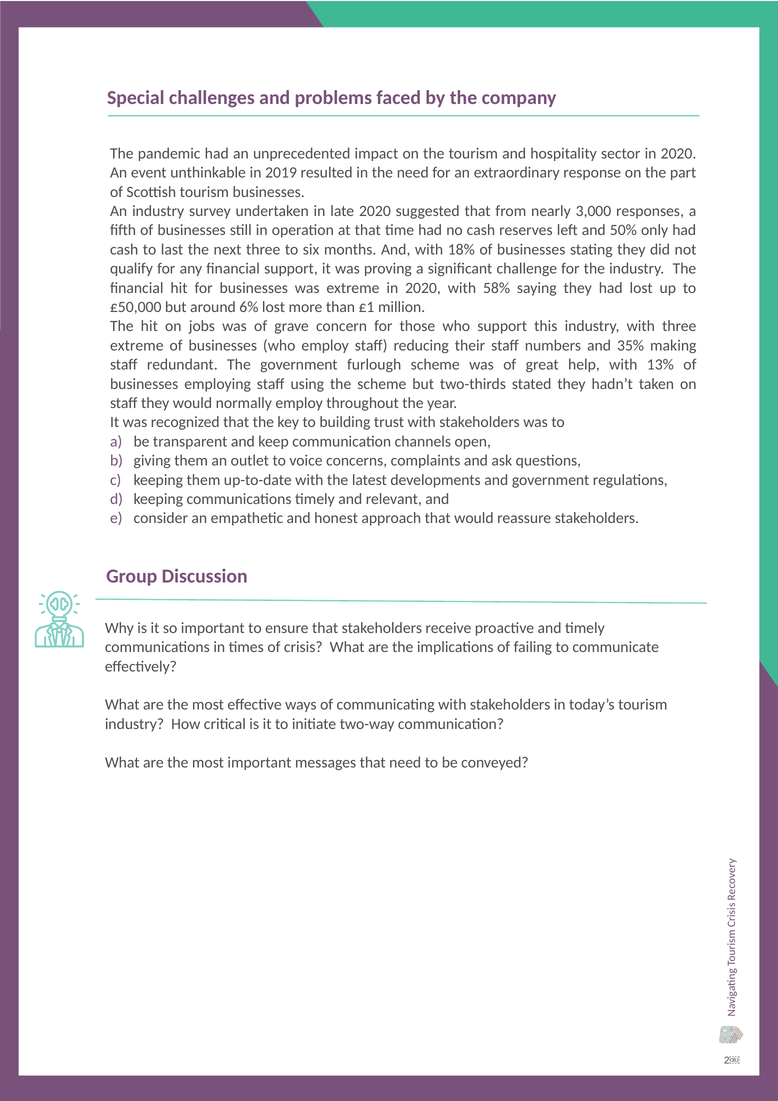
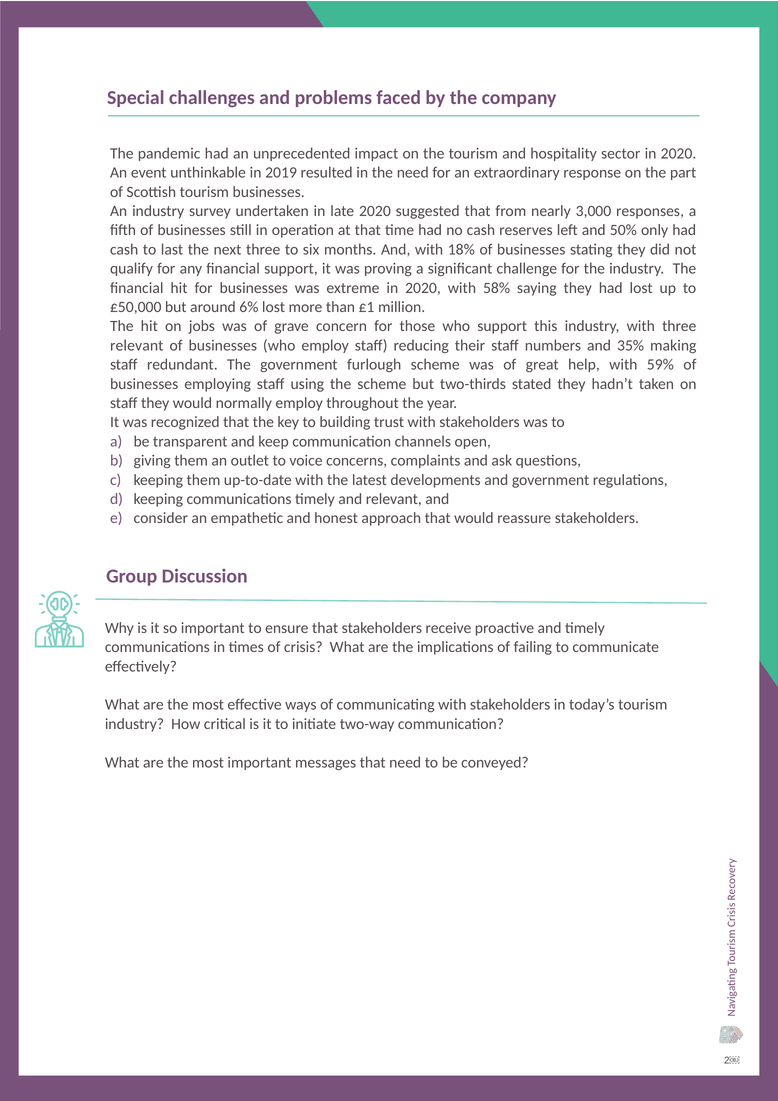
extreme at (137, 345): extreme -> relevant
13%: 13% -> 59%
